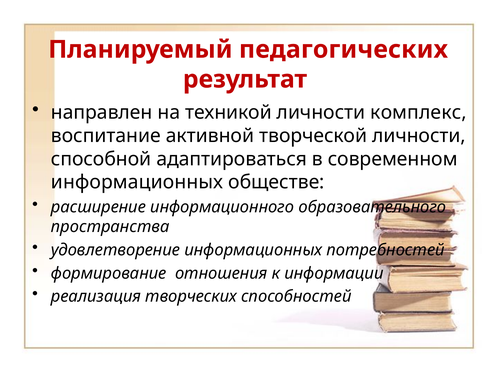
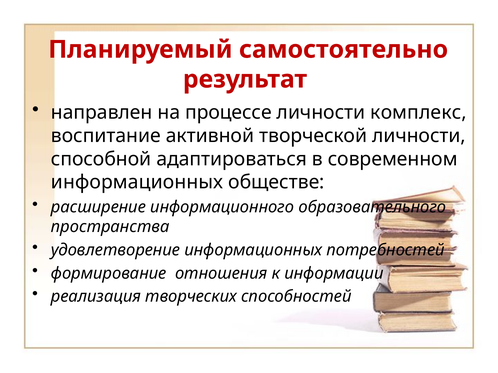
педагогических: педагогических -> самостоятельно
техникой: техникой -> процессе
